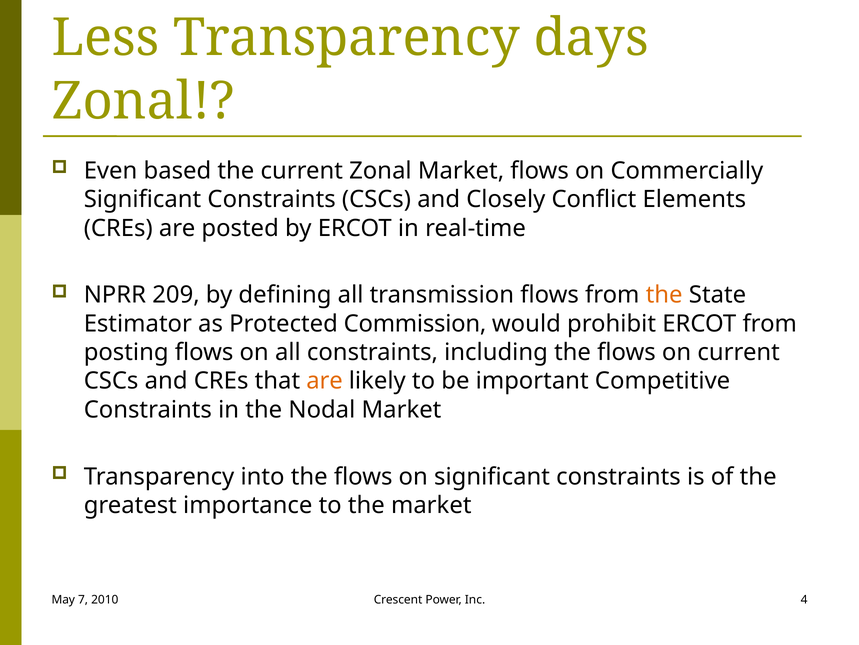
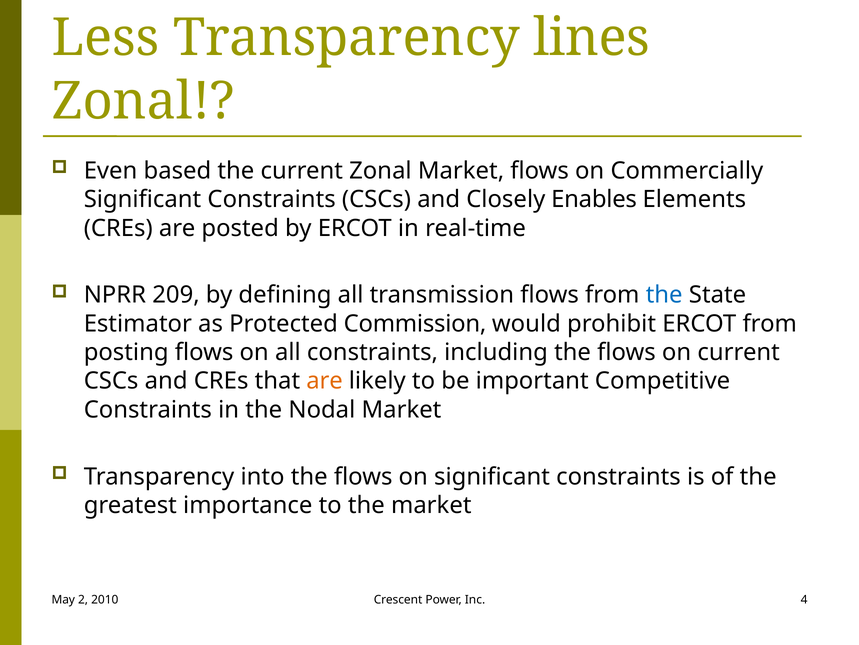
days: days -> lines
Conflict: Conflict -> Enables
the at (664, 295) colour: orange -> blue
7: 7 -> 2
